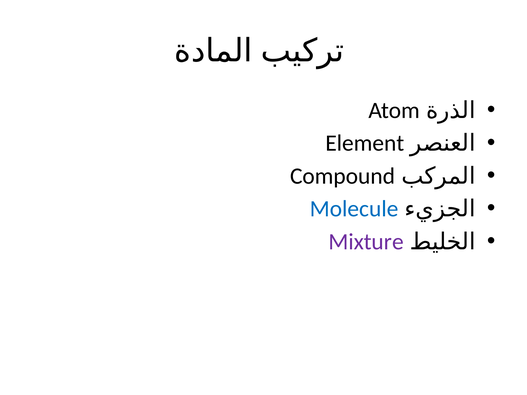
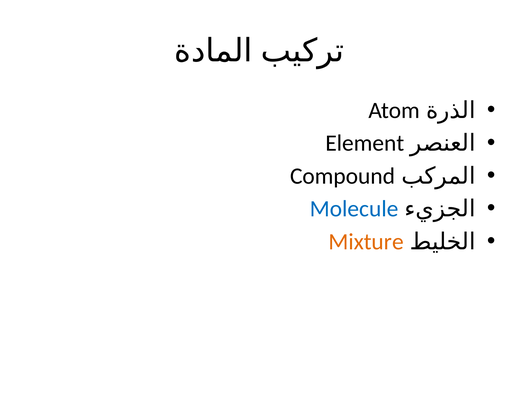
Mixture colour: purple -> orange
